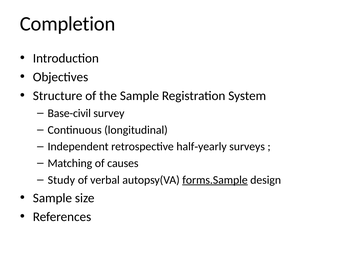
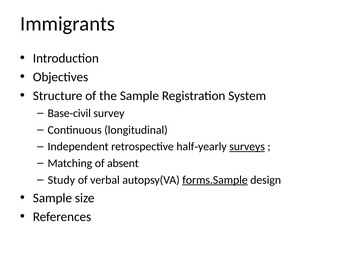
Completion: Completion -> Immigrants
surveys underline: none -> present
causes: causes -> absent
